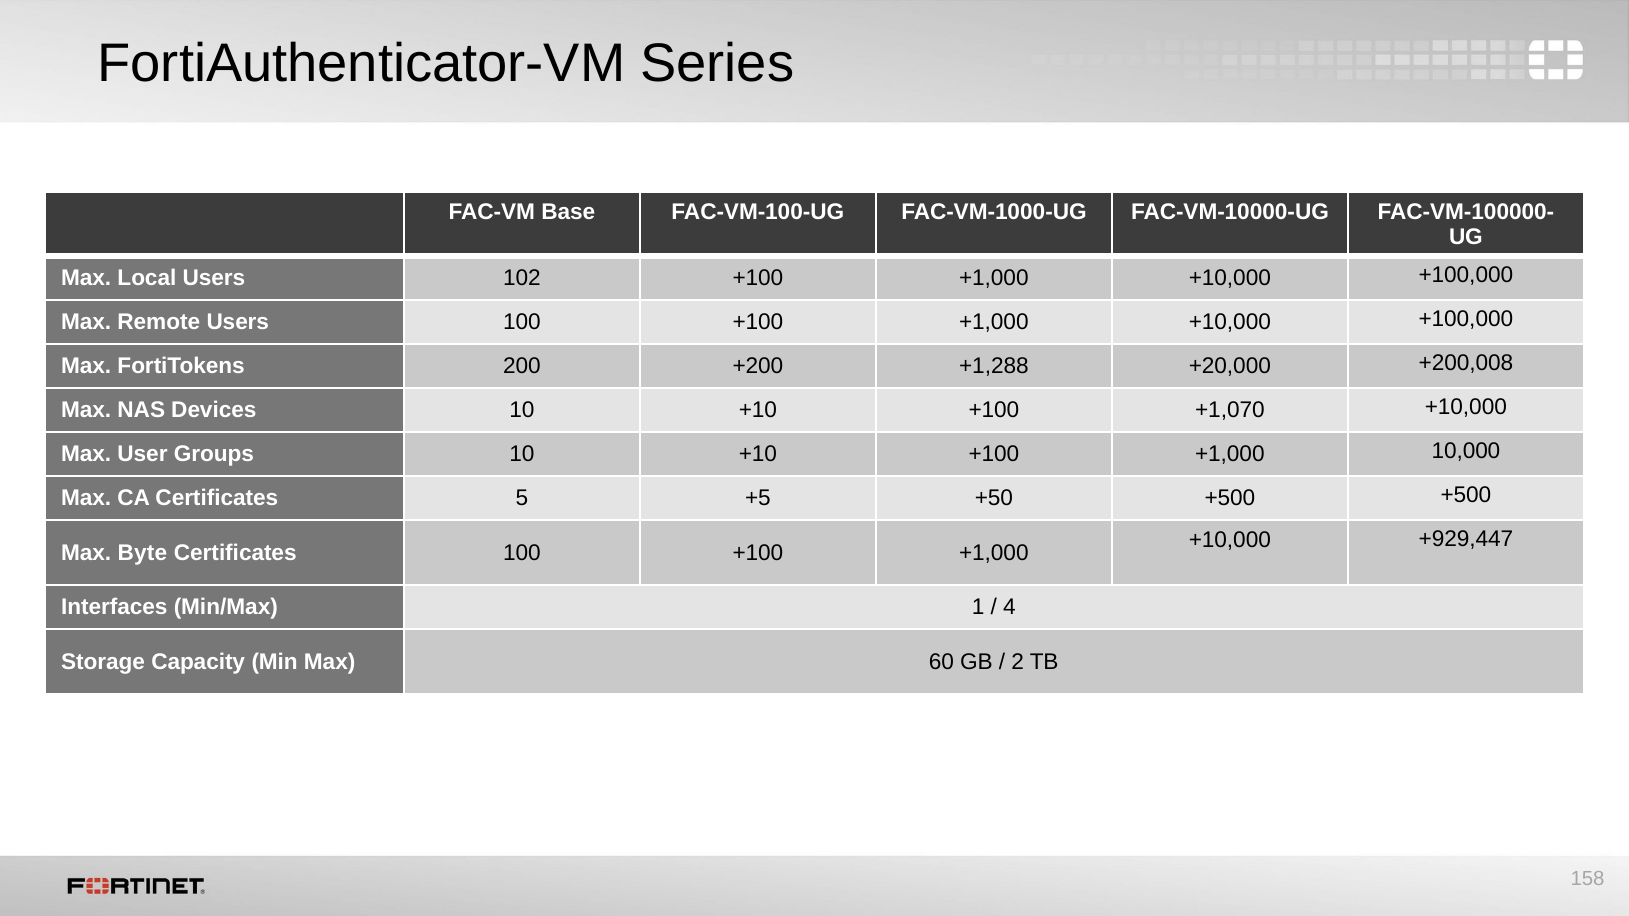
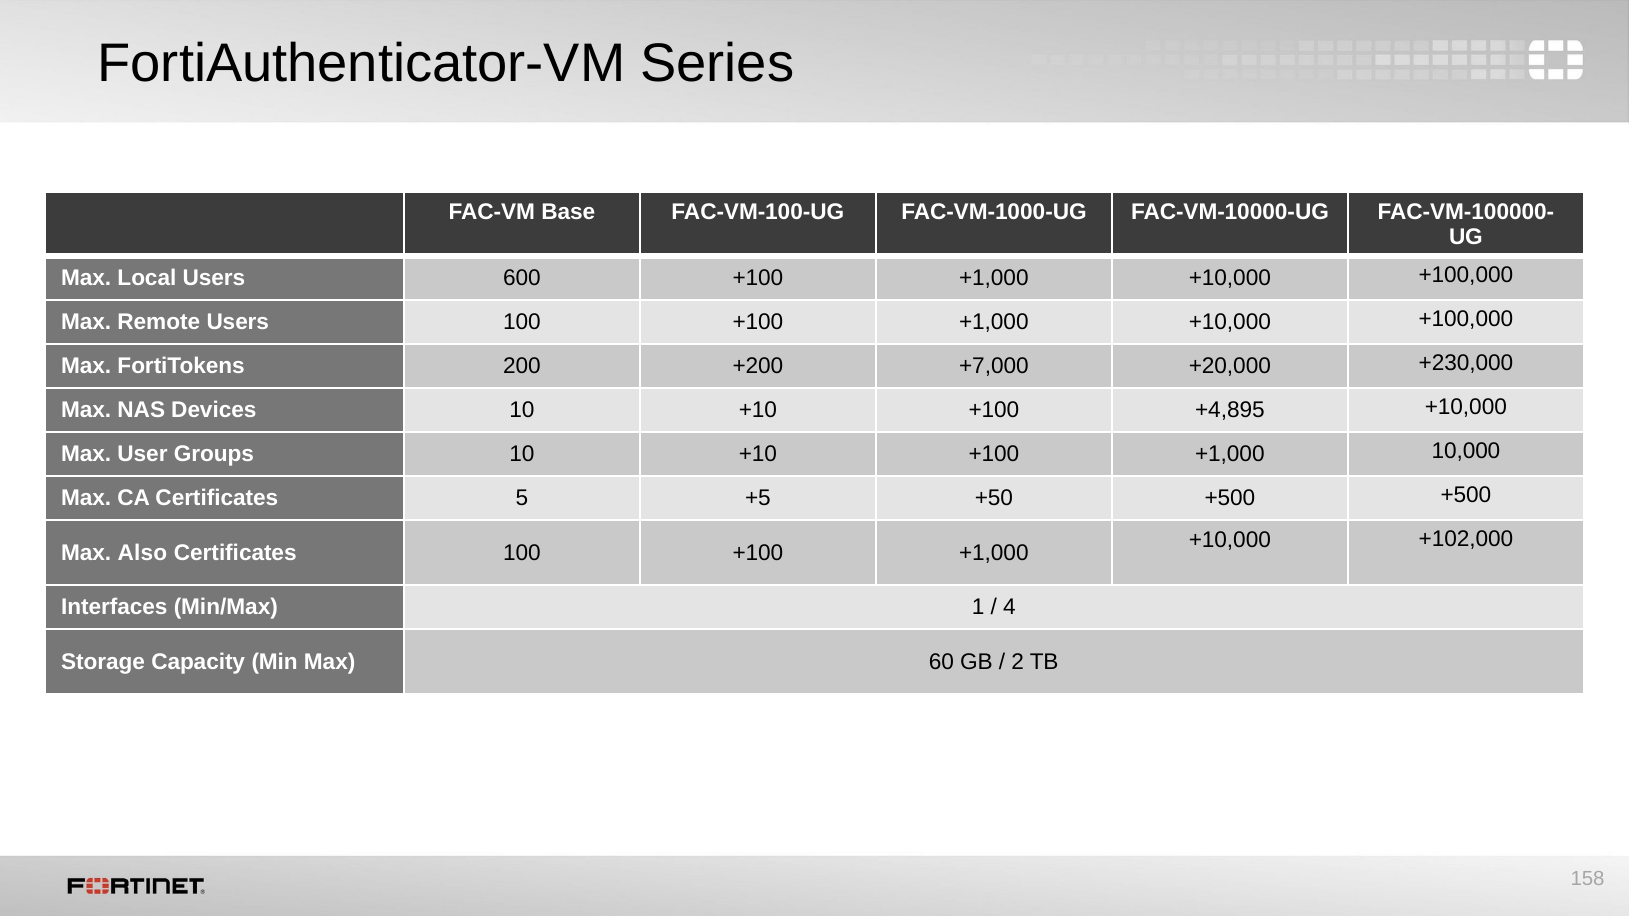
102: 102 -> 600
+1,288: +1,288 -> +7,000
+200,008: +200,008 -> +230,000
+1,070: +1,070 -> +4,895
+929,447: +929,447 -> +102,000
Byte: Byte -> Also
